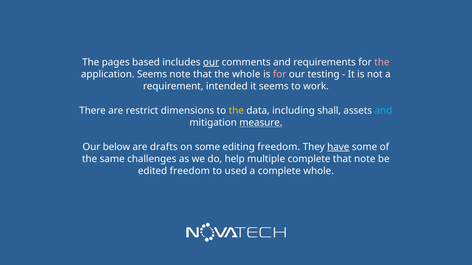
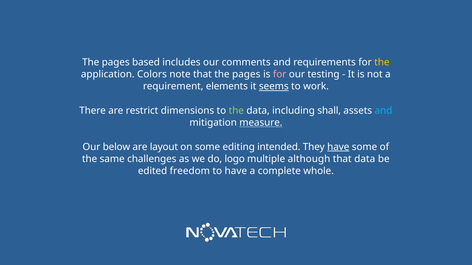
our at (211, 62) underline: present -> none
the at (382, 62) colour: pink -> yellow
application Seems: Seems -> Colors
that the whole: whole -> pages
intended: intended -> elements
seems at (274, 87) underline: none -> present
the at (236, 111) colour: yellow -> light green
drafts: drafts -> layout
editing freedom: freedom -> intended
help: help -> logo
multiple complete: complete -> although
that note: note -> data
to used: used -> have
